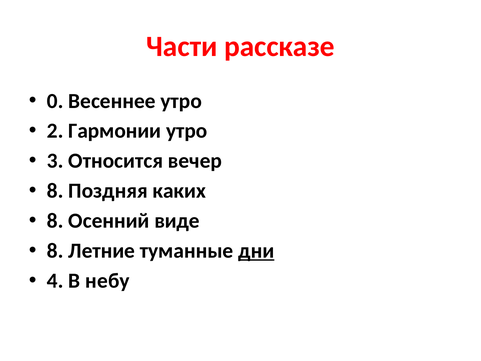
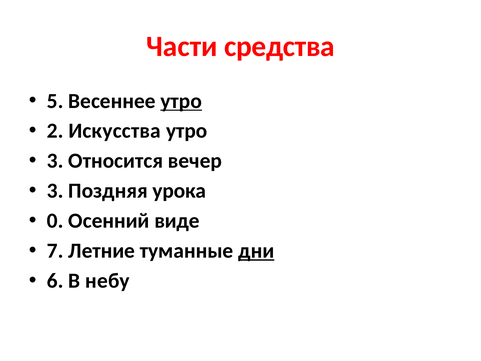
рассказе: рассказе -> средства
0: 0 -> 5
утро at (181, 101) underline: none -> present
Гармонии: Гармонии -> Искусства
8 at (55, 191): 8 -> 3
каких: каких -> урока
8 at (55, 221): 8 -> 0
8 at (55, 251): 8 -> 7
4: 4 -> 6
